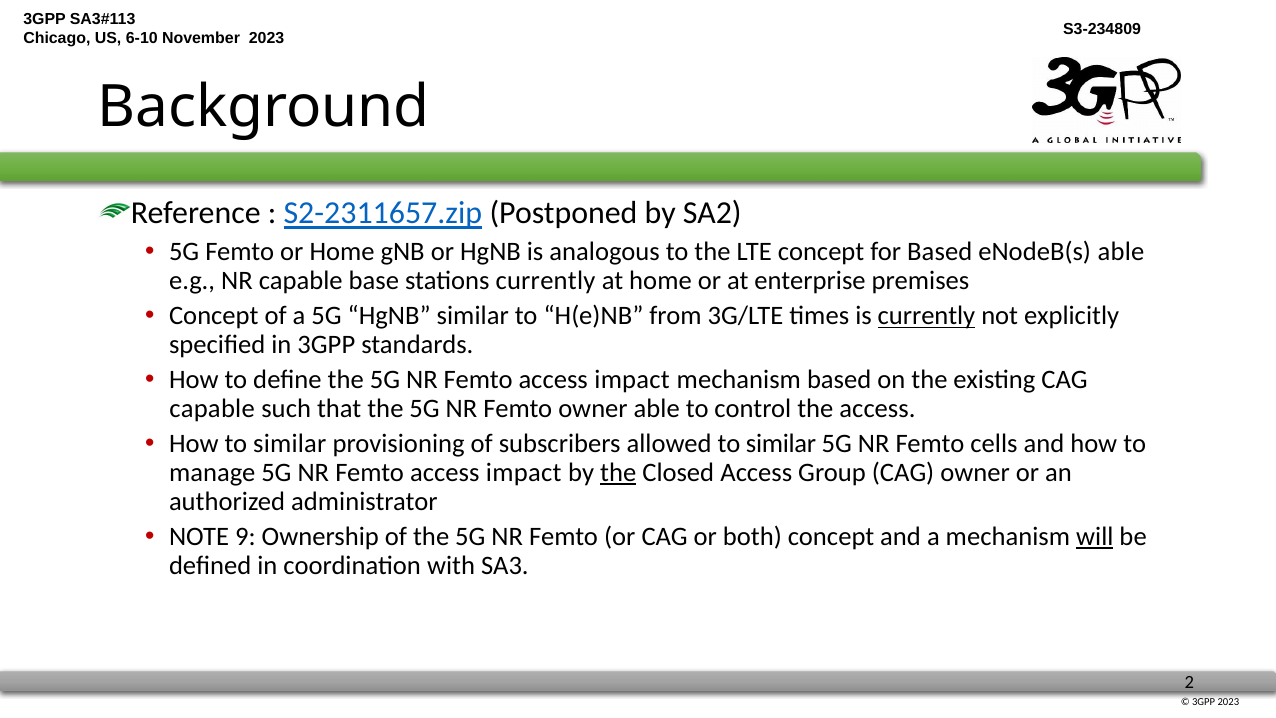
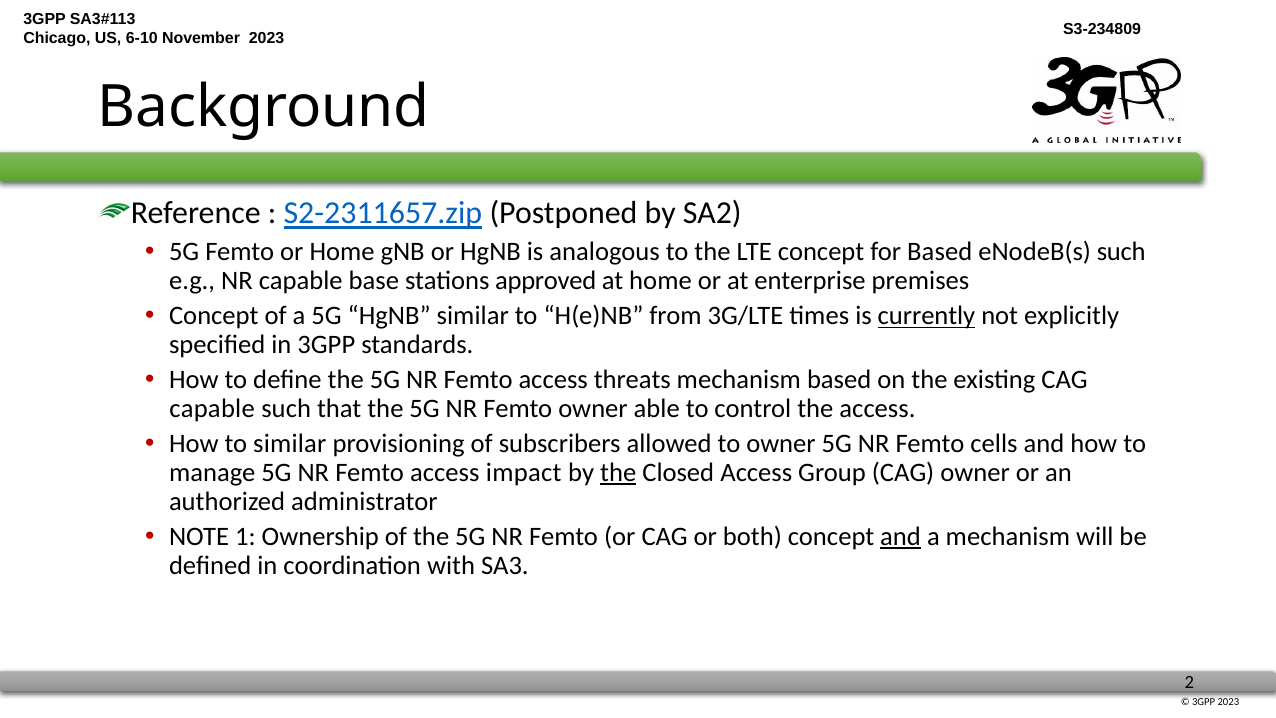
eNodeB(s able: able -> such
stations currently: currently -> approved
impact at (632, 380): impact -> threats
allowed to similar: similar -> owner
9: 9 -> 1
and at (901, 537) underline: none -> present
will underline: present -> none
